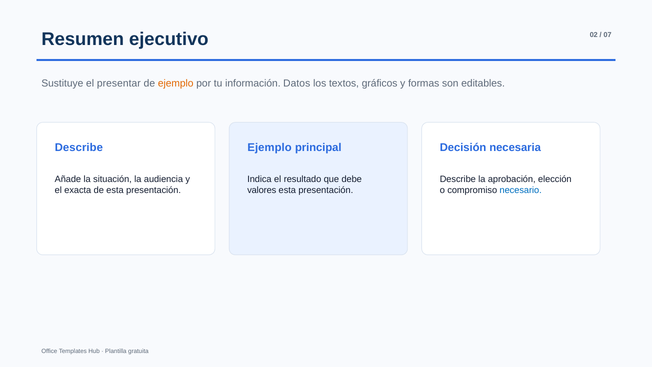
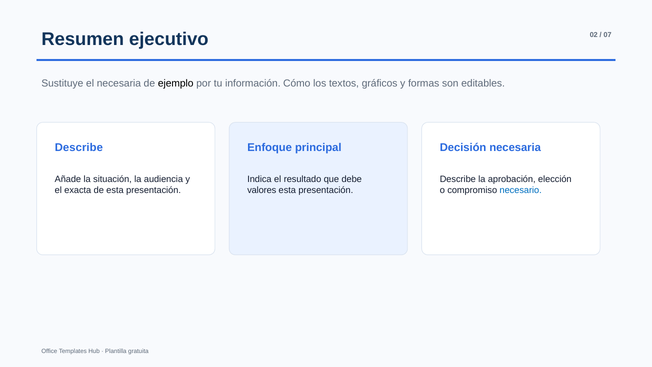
el presentar: presentar -> necesaria
ejemplo at (176, 83) colour: orange -> black
Datos: Datos -> Cómo
Ejemplo at (270, 147): Ejemplo -> Enfoque
